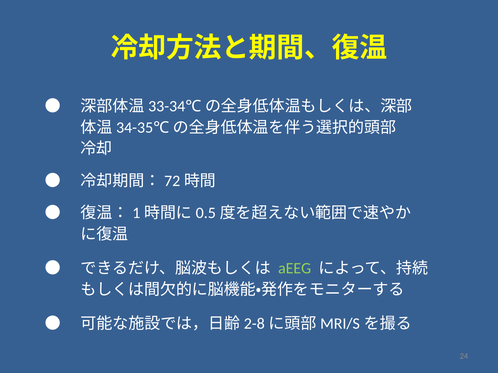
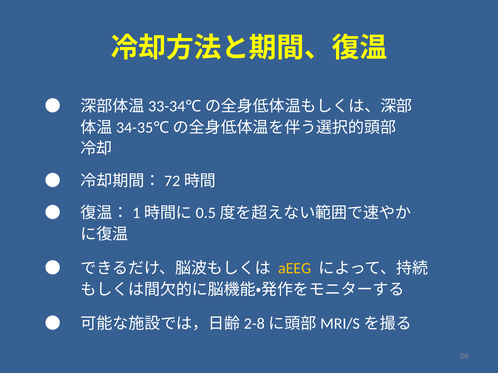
aEEG colour: light green -> yellow
